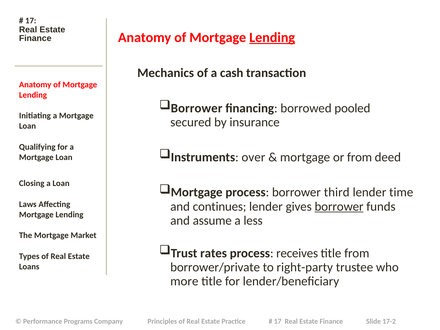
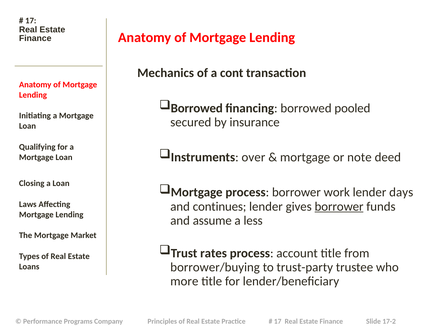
Lending at (272, 37) underline: present -> none
cash: cash -> cont
Borrower at (197, 108): Borrower -> Borrowed
or from: from -> note
third: third -> work
time: time -> days
receives: receives -> account
borrower/private: borrower/private -> borrower/buying
right-party: right-party -> trust-party
